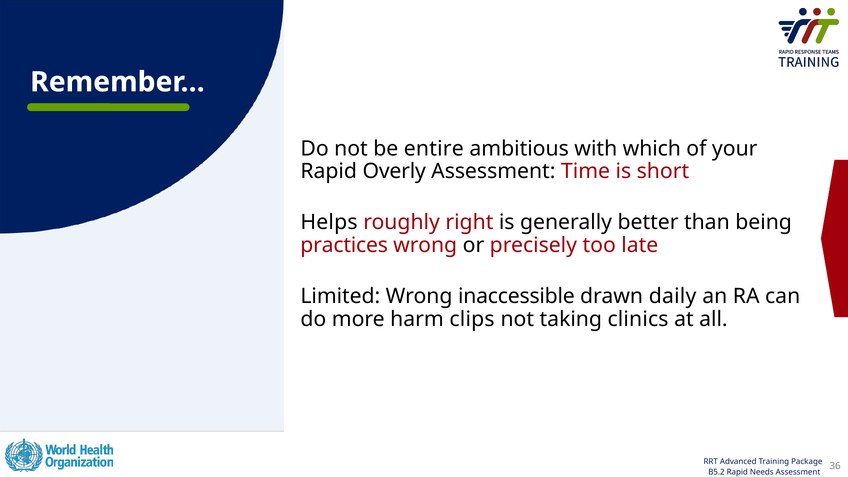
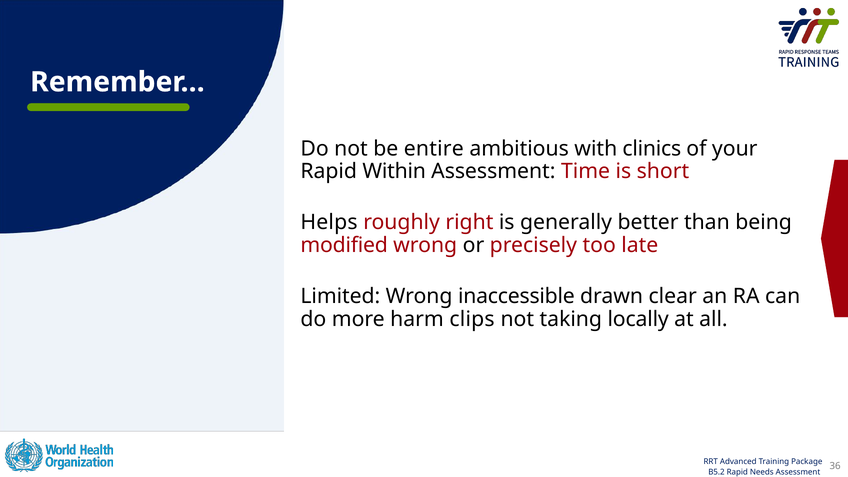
which: which -> clinics
Overly: Overly -> Within
practices: practices -> modified
daily: daily -> clear
clinics: clinics -> locally
